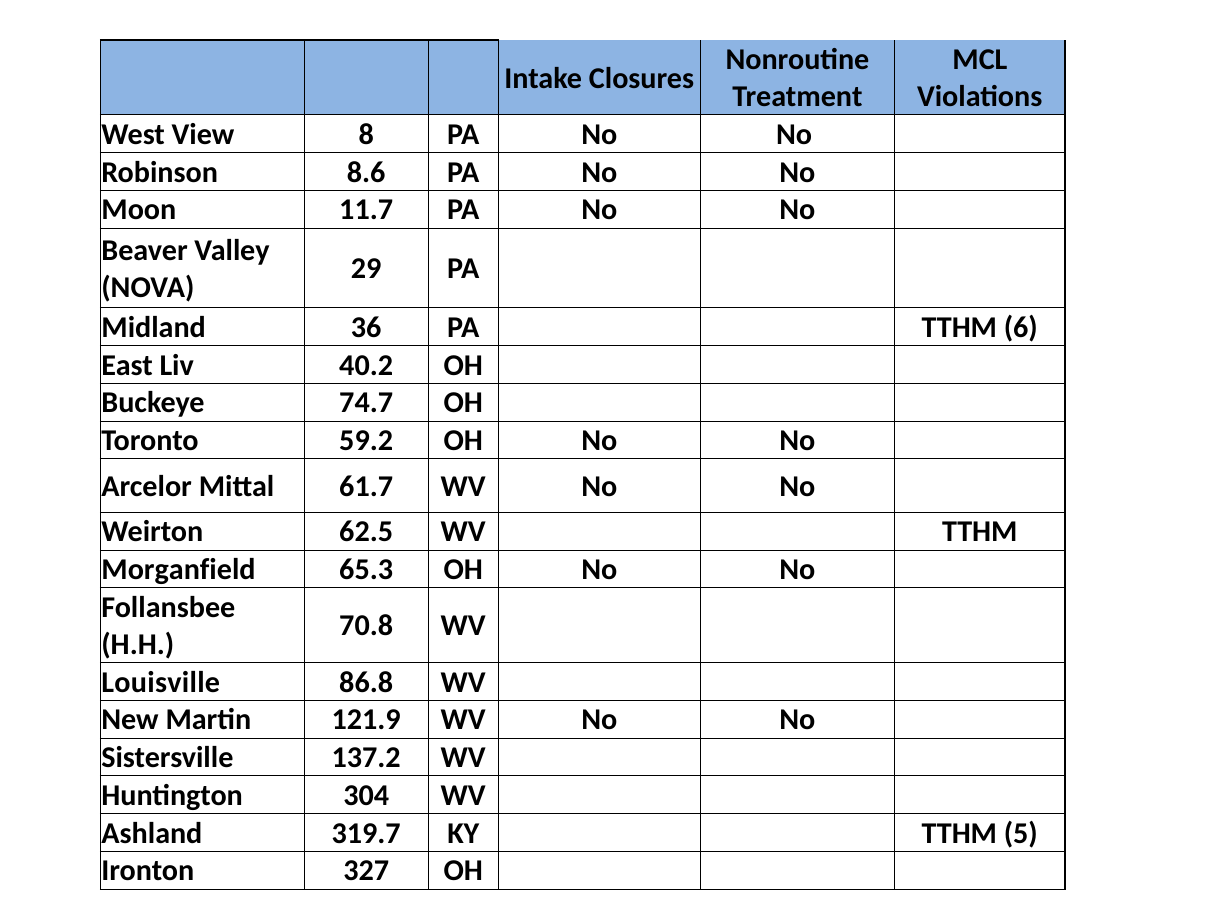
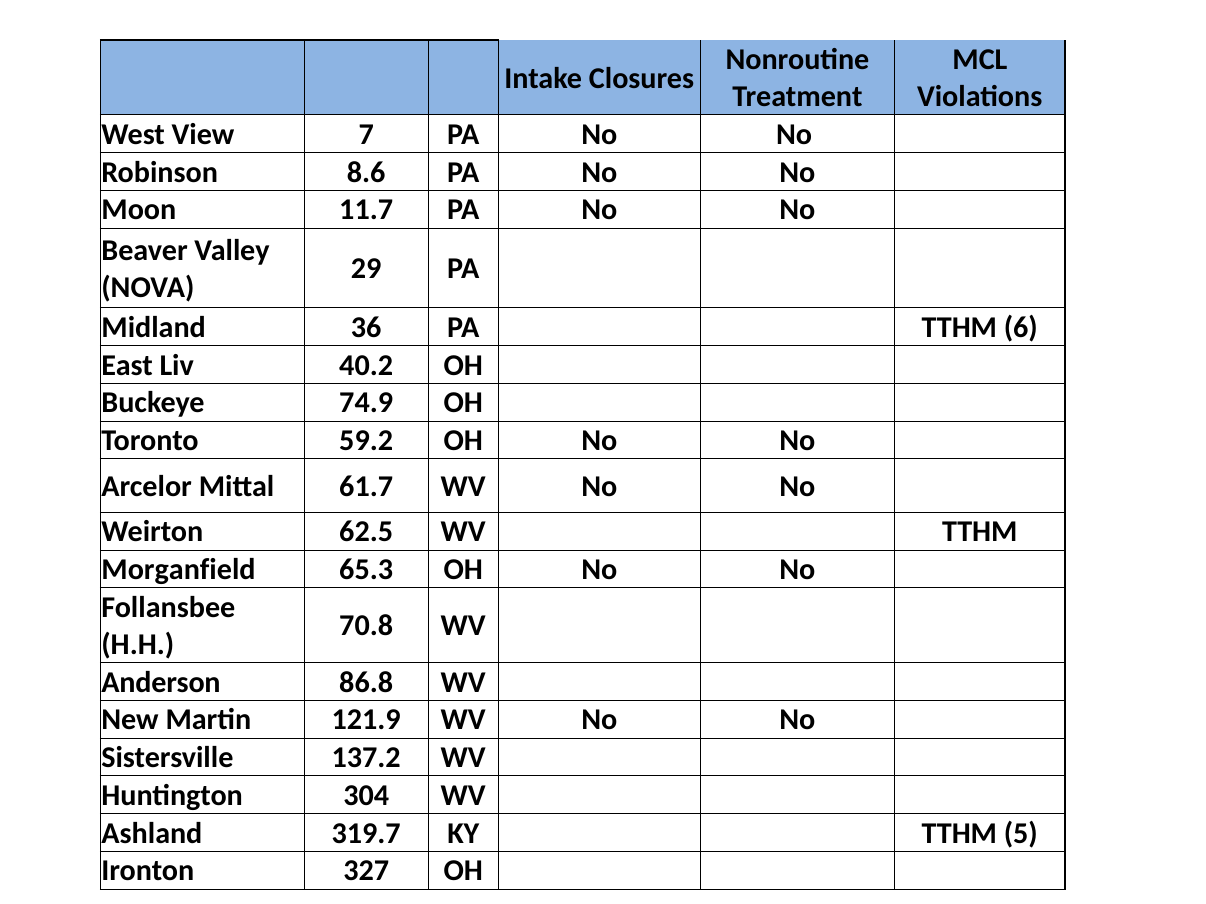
8: 8 -> 7
74.7: 74.7 -> 74.9
Louisville: Louisville -> Anderson
